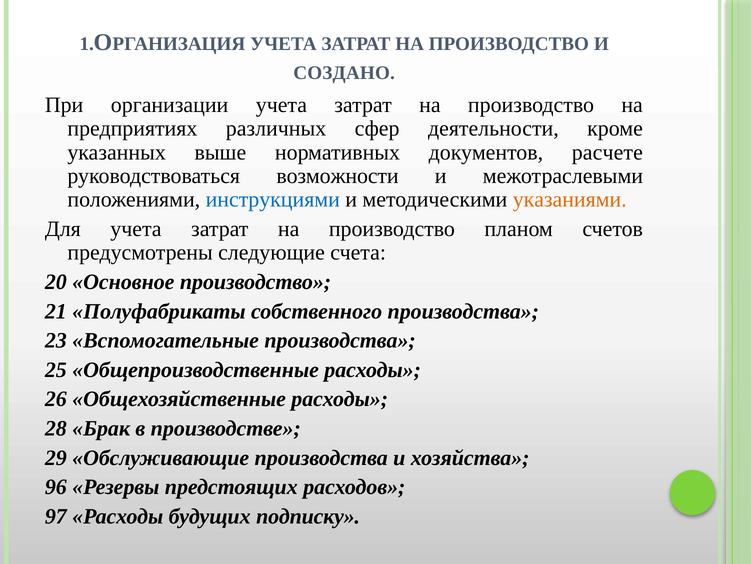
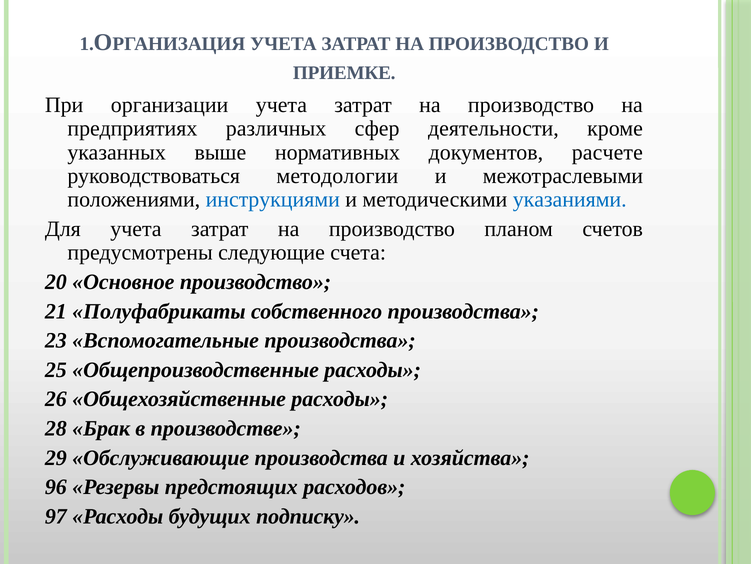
СОЗДАНО: СОЗДАНО -> ПРИЕМКЕ
возможности: возможности -> методологии
указаниями colour: orange -> blue
